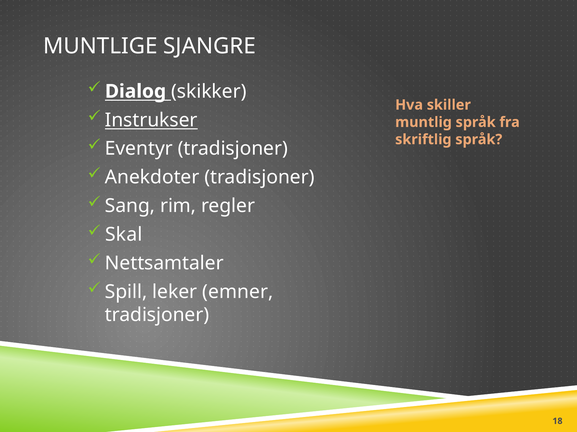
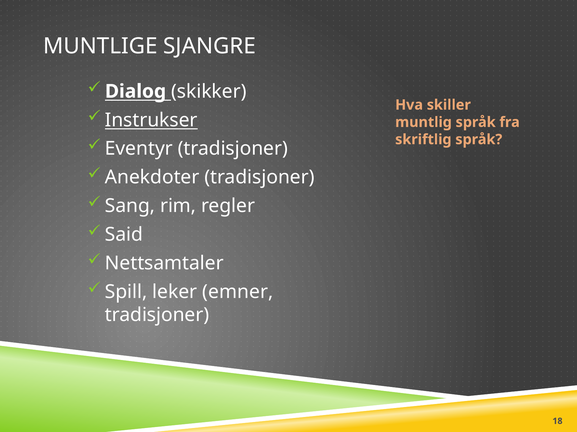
Skal: Skal -> Said
